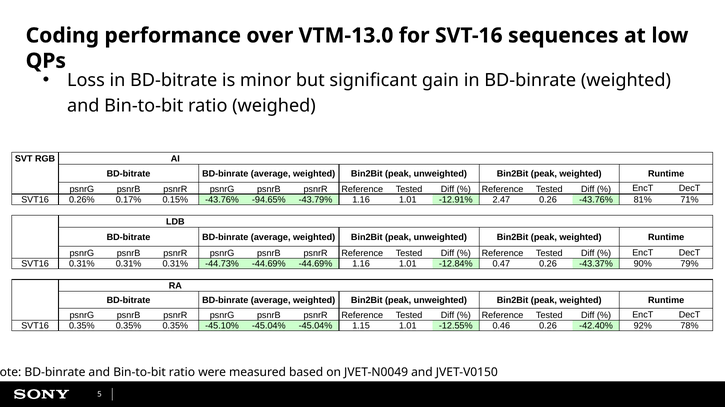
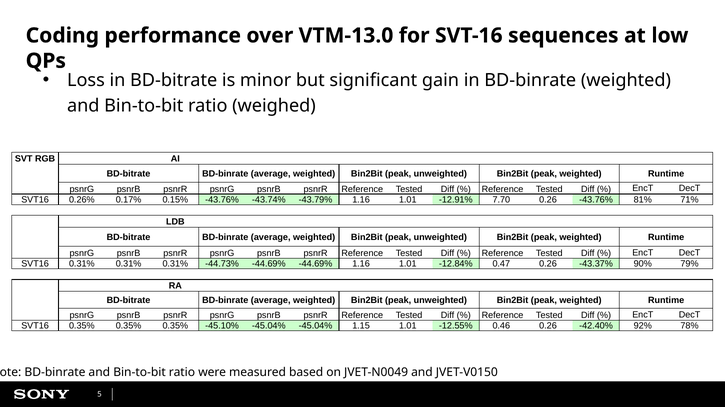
-94.65%: -94.65% -> -43.74%
2.47: 2.47 -> 7.70
